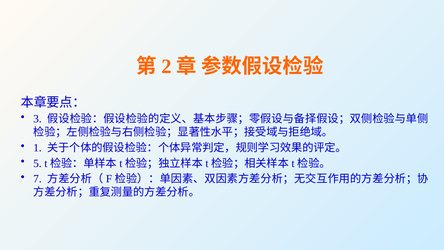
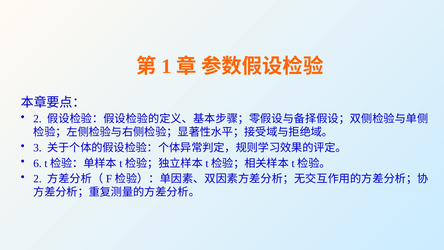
2: 2 -> 1
3 at (37, 119): 3 -> 2
1: 1 -> 3
5: 5 -> 6
7 at (37, 179): 7 -> 2
